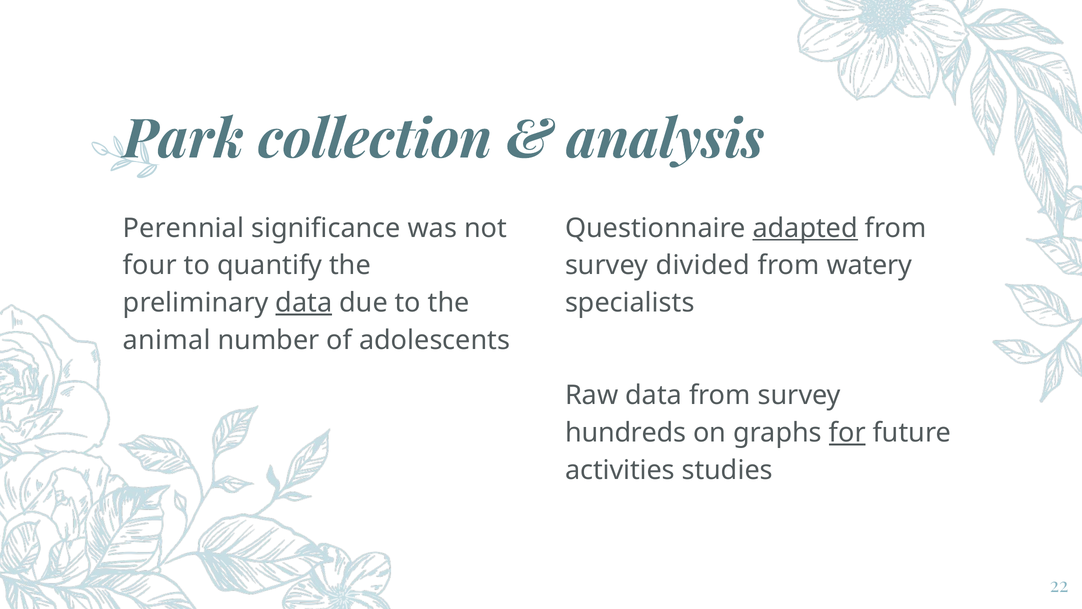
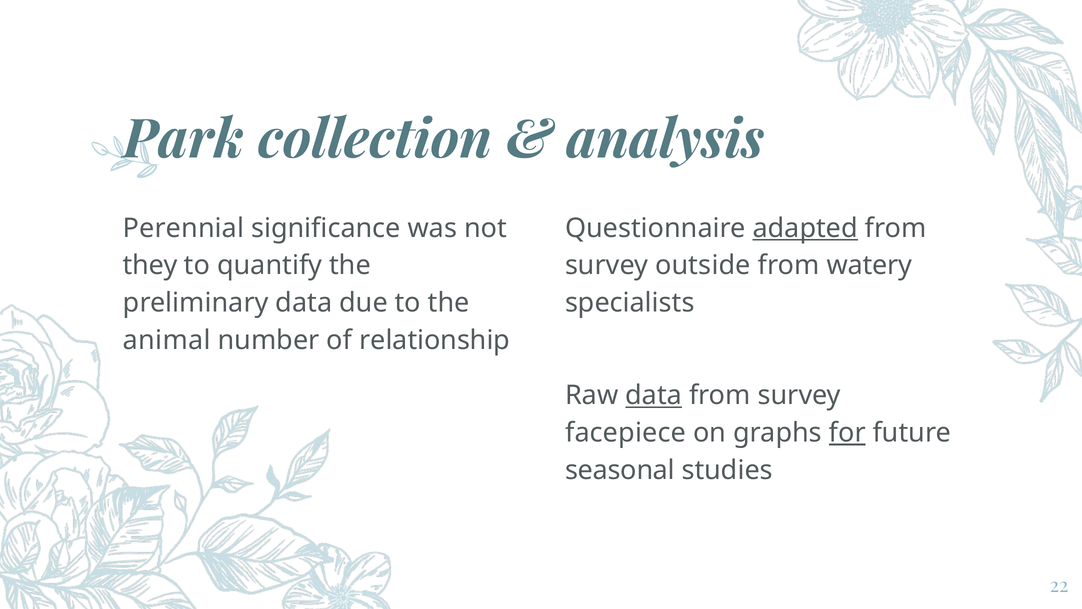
four: four -> they
divided: divided -> outside
data at (304, 303) underline: present -> none
adolescents: adolescents -> relationship
data at (654, 395) underline: none -> present
hundreds: hundreds -> facepiece
activities: activities -> seasonal
